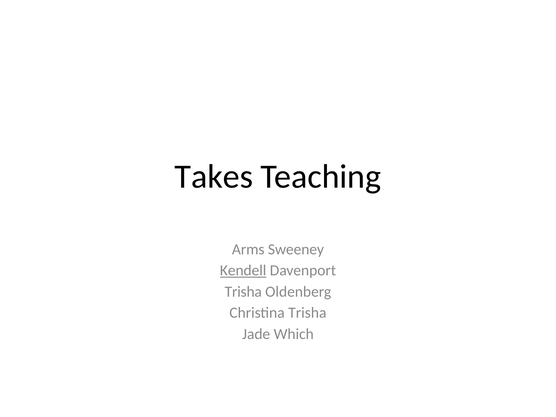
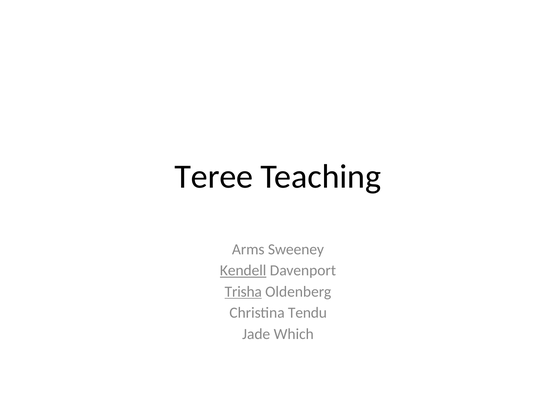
Takes: Takes -> Teree
Trisha at (243, 292) underline: none -> present
Christina Trisha: Trisha -> Tendu
